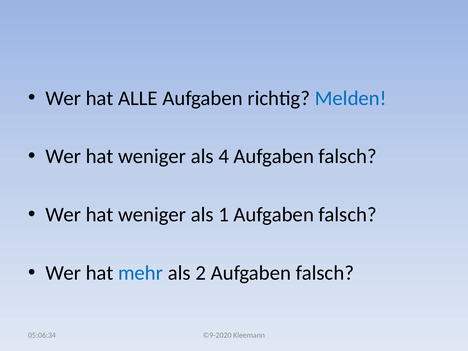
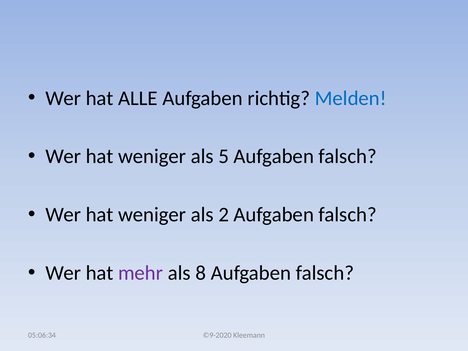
4: 4 -> 5
1: 1 -> 2
mehr colour: blue -> purple
2: 2 -> 8
